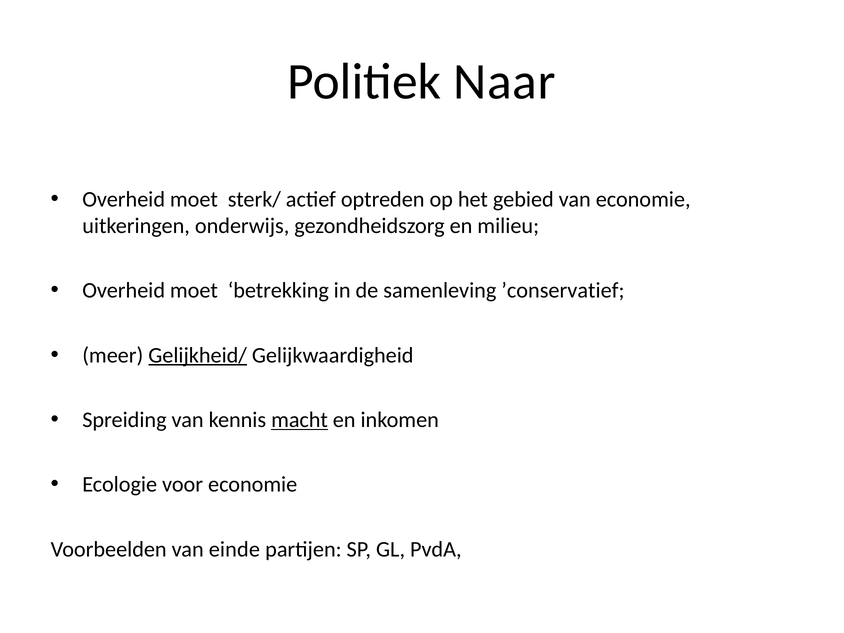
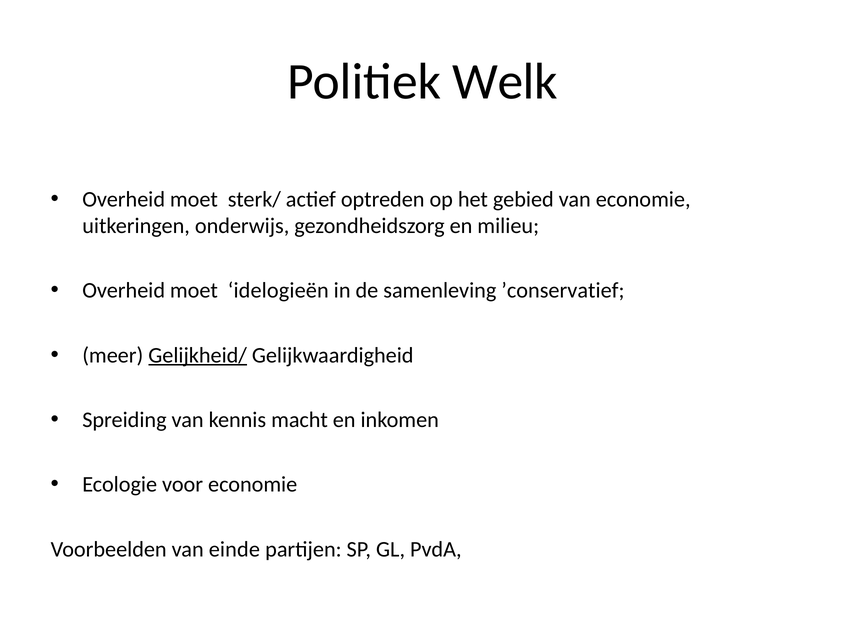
Naar: Naar -> Welk
betrekking: betrekking -> idelogieën
macht underline: present -> none
